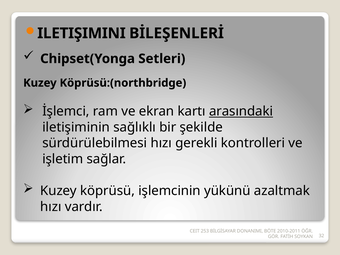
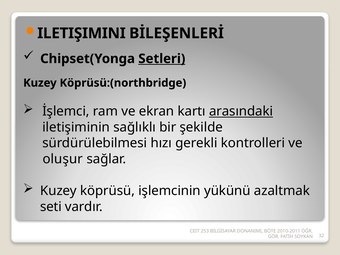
Setleri underline: none -> present
işletim: işletim -> oluşur
hızı at (51, 207): hızı -> seti
